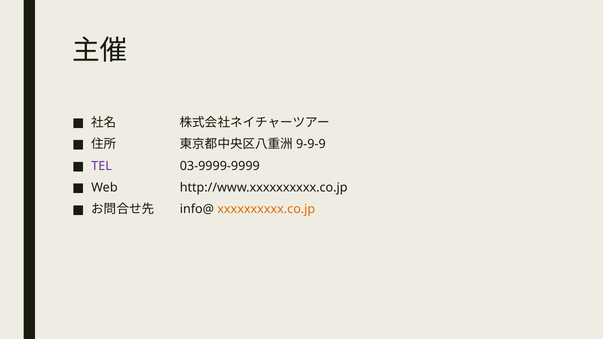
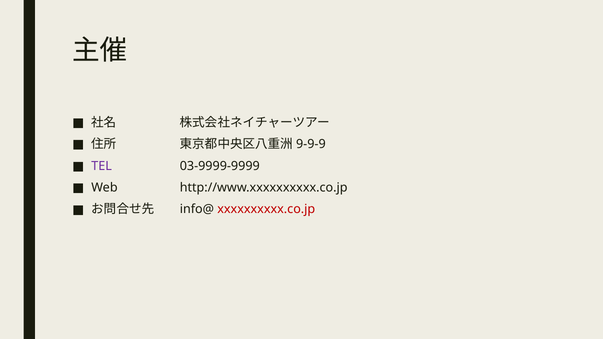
xxxxxxxxxx.co.jp colour: orange -> red
